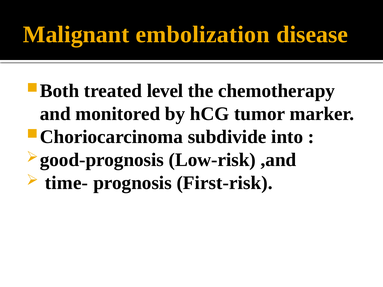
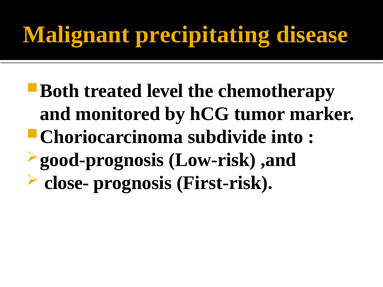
embolization: embolization -> precipitating
time-: time- -> close-
